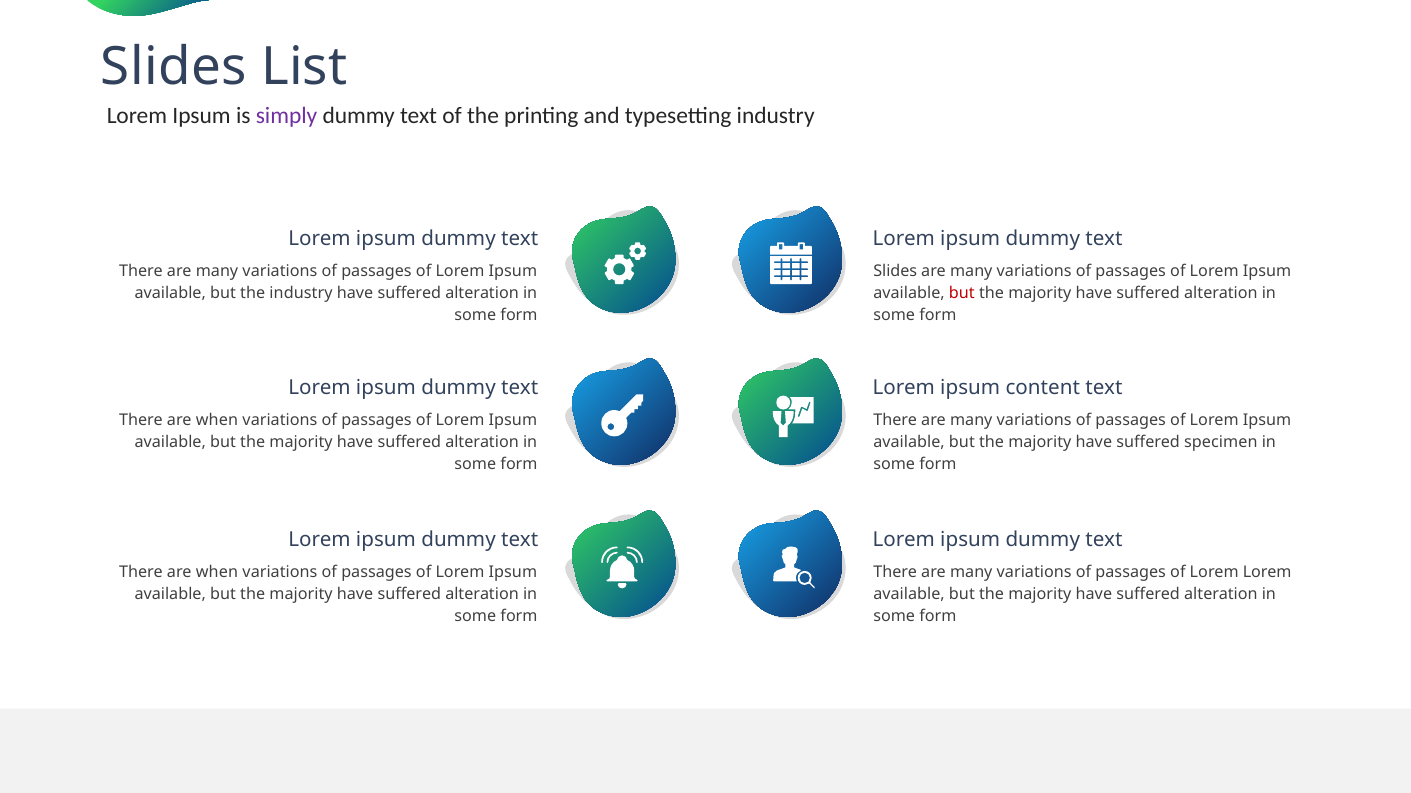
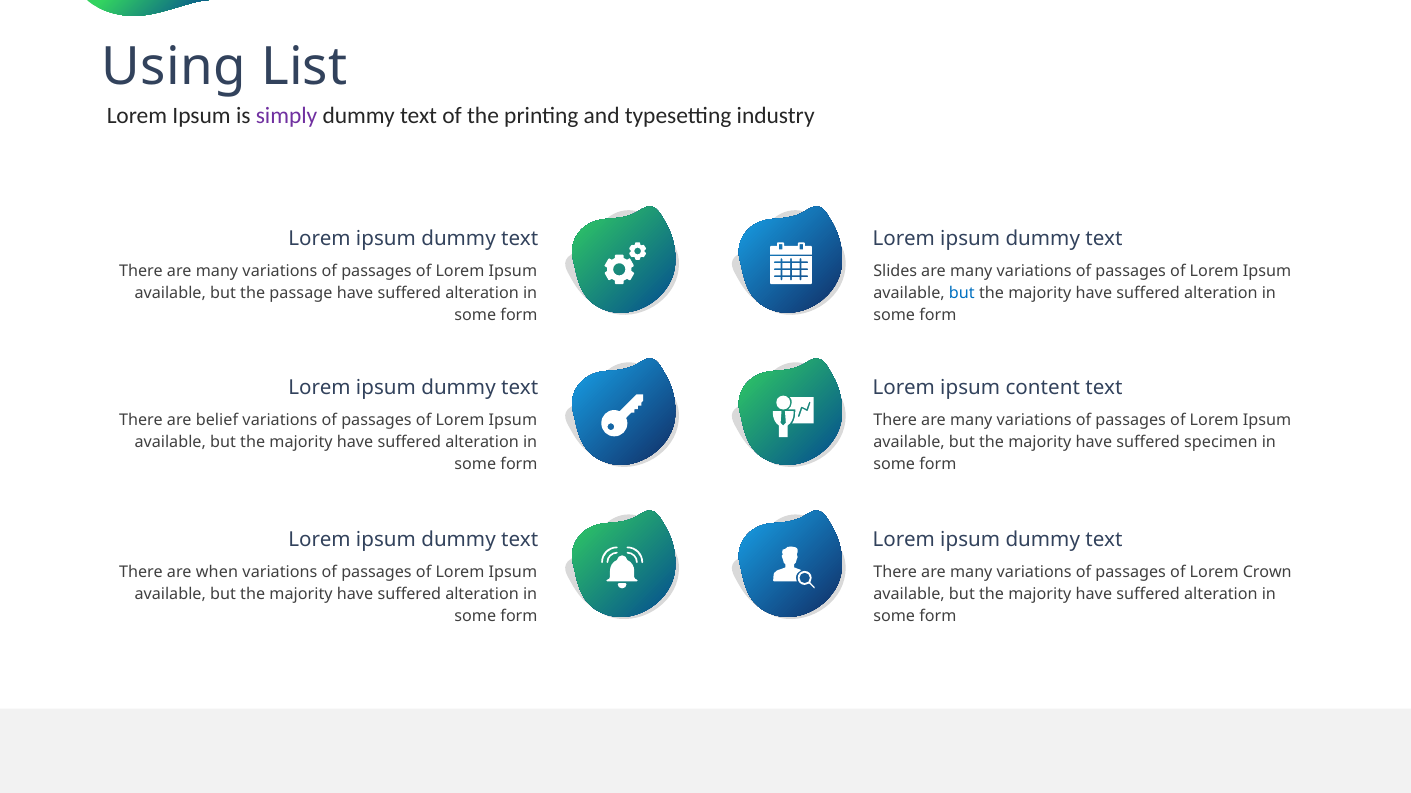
Slides at (174, 67): Slides -> Using
the industry: industry -> passage
but at (962, 293) colour: red -> blue
when at (217, 421): when -> belief
Lorem Lorem: Lorem -> Crown
